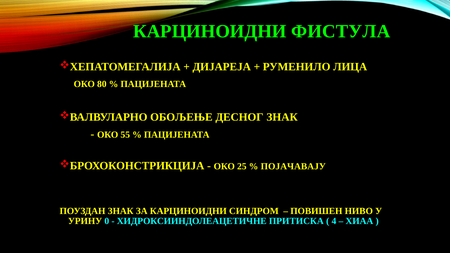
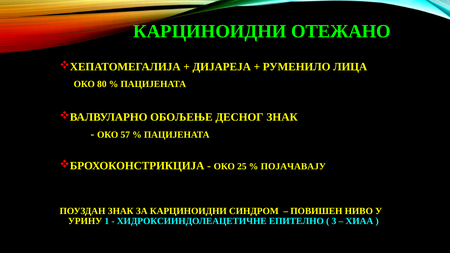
ФИСТУЛА: ФИСТУЛА -> ОТЕЖАНО
55: 55 -> 57
0: 0 -> 1
ПРИТИСКА: ПРИТИСКА -> ЕПИТЕЛНО
4: 4 -> 3
